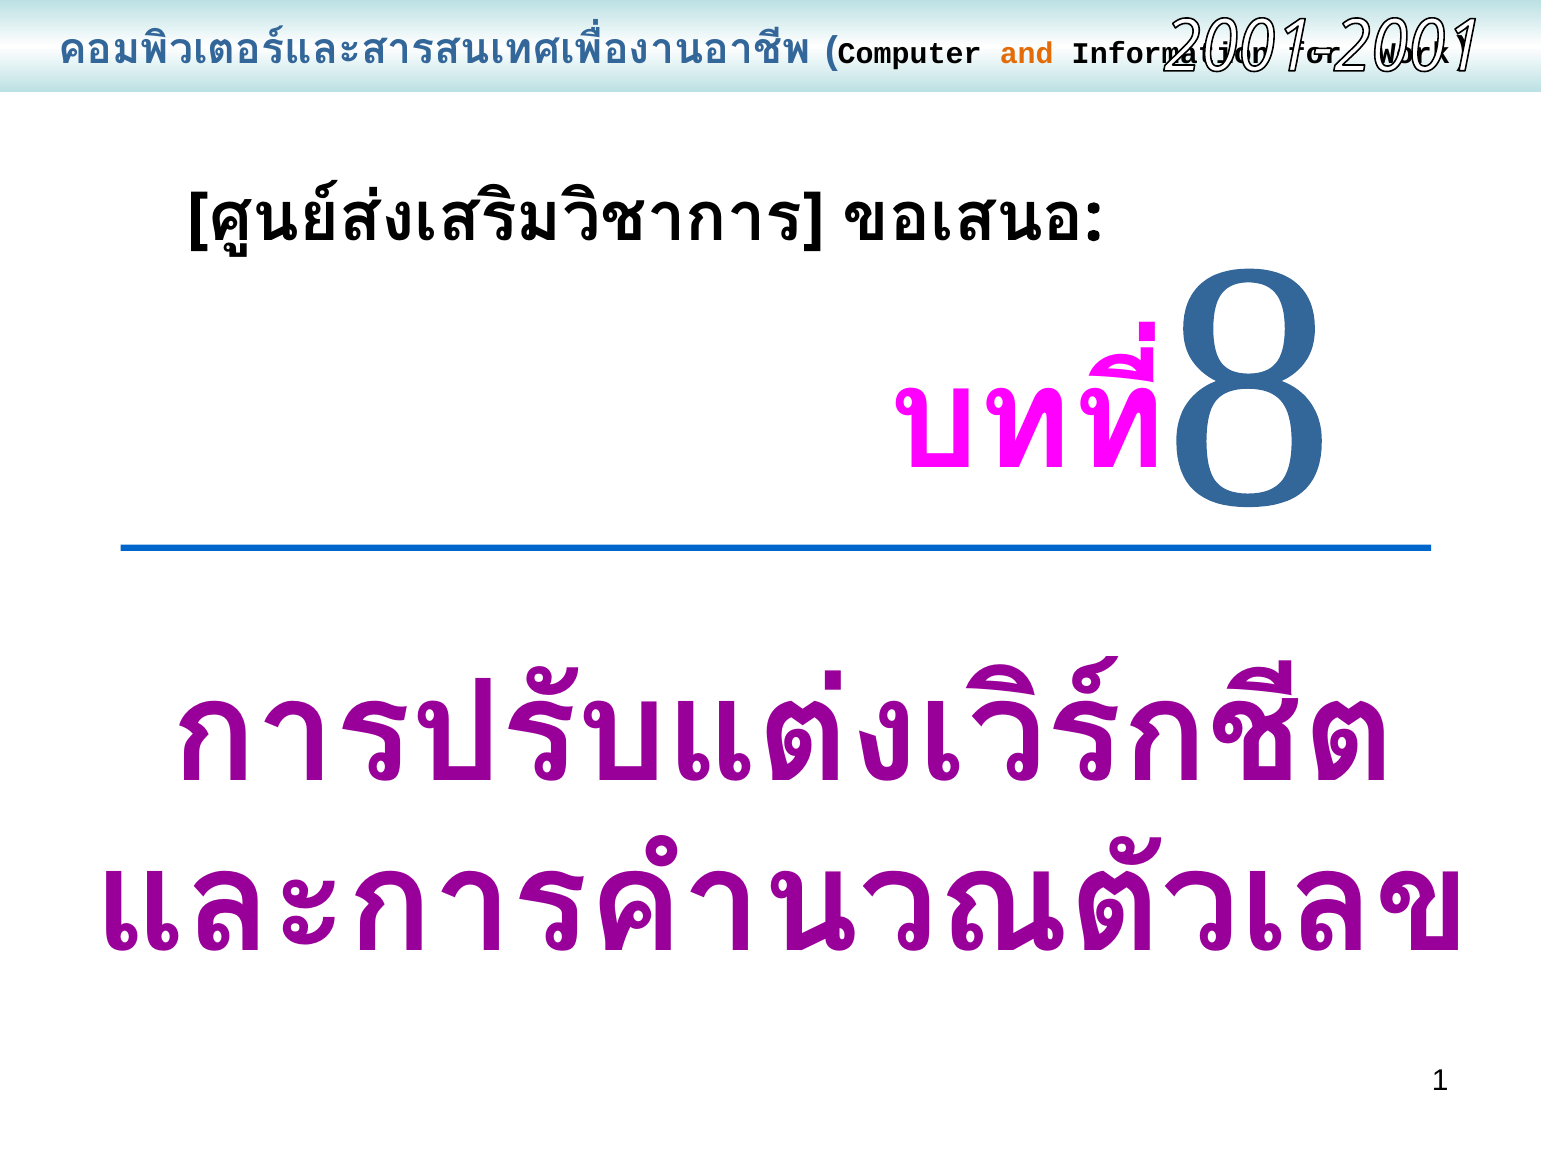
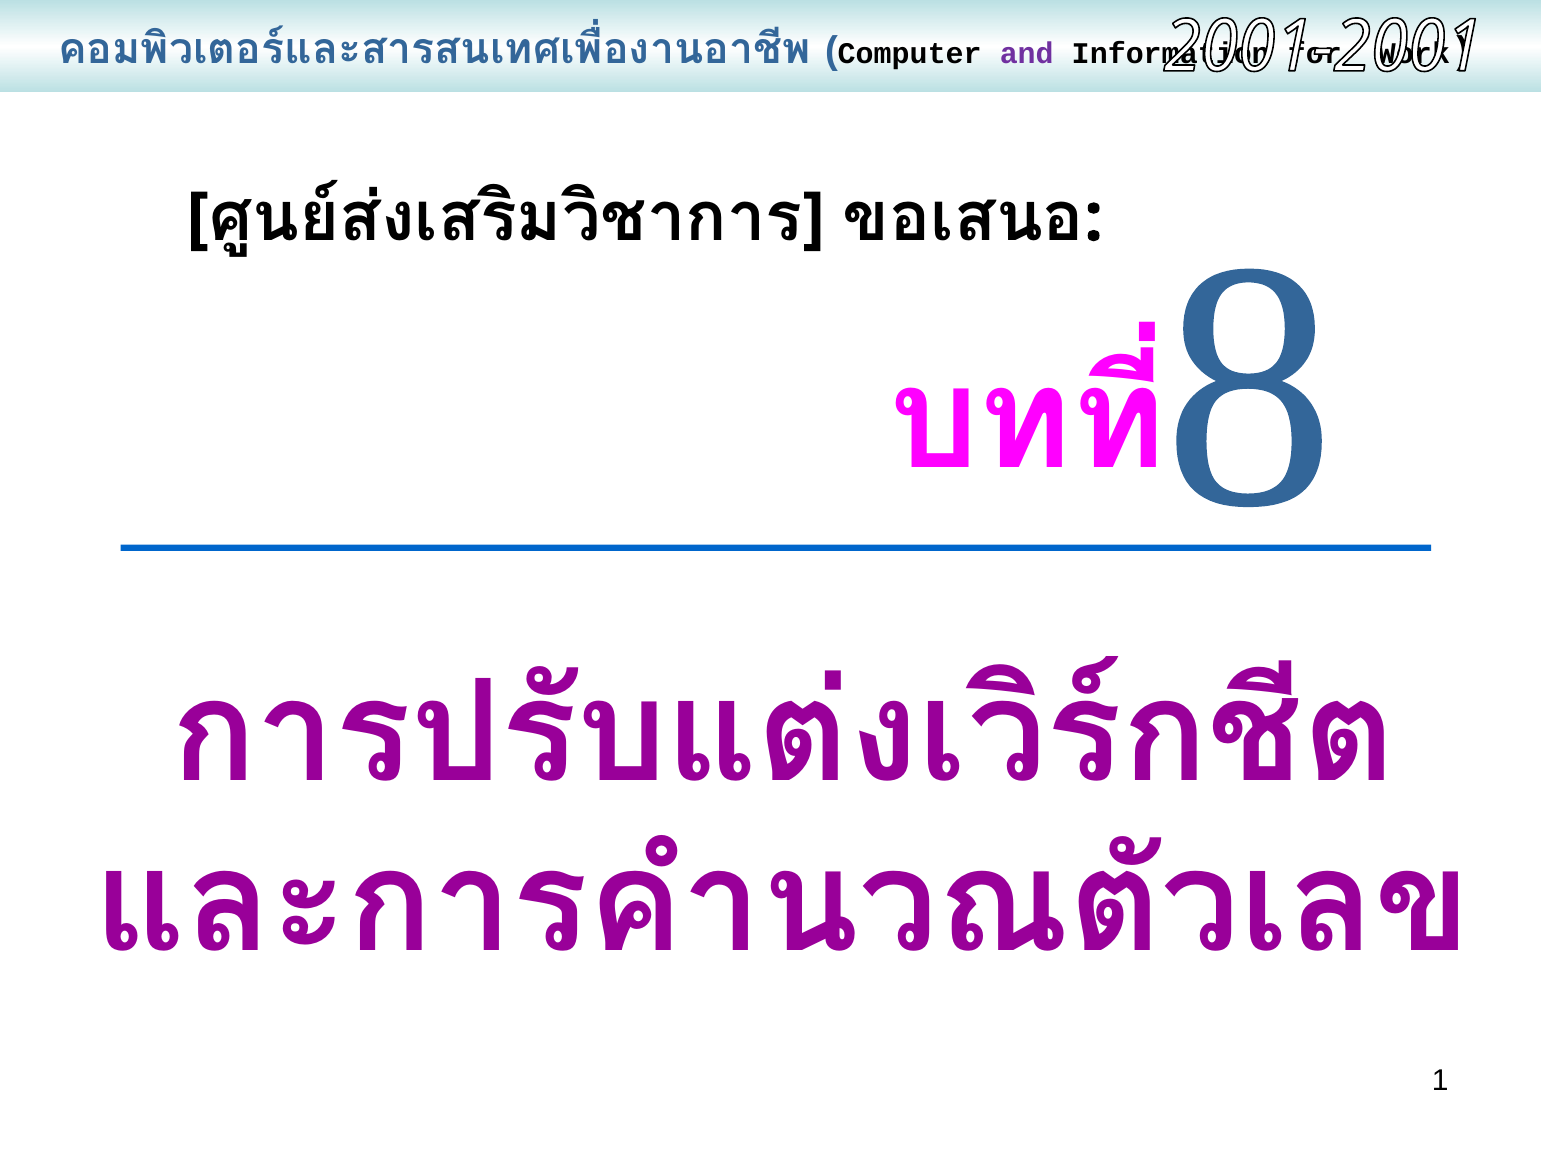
and colour: orange -> purple
